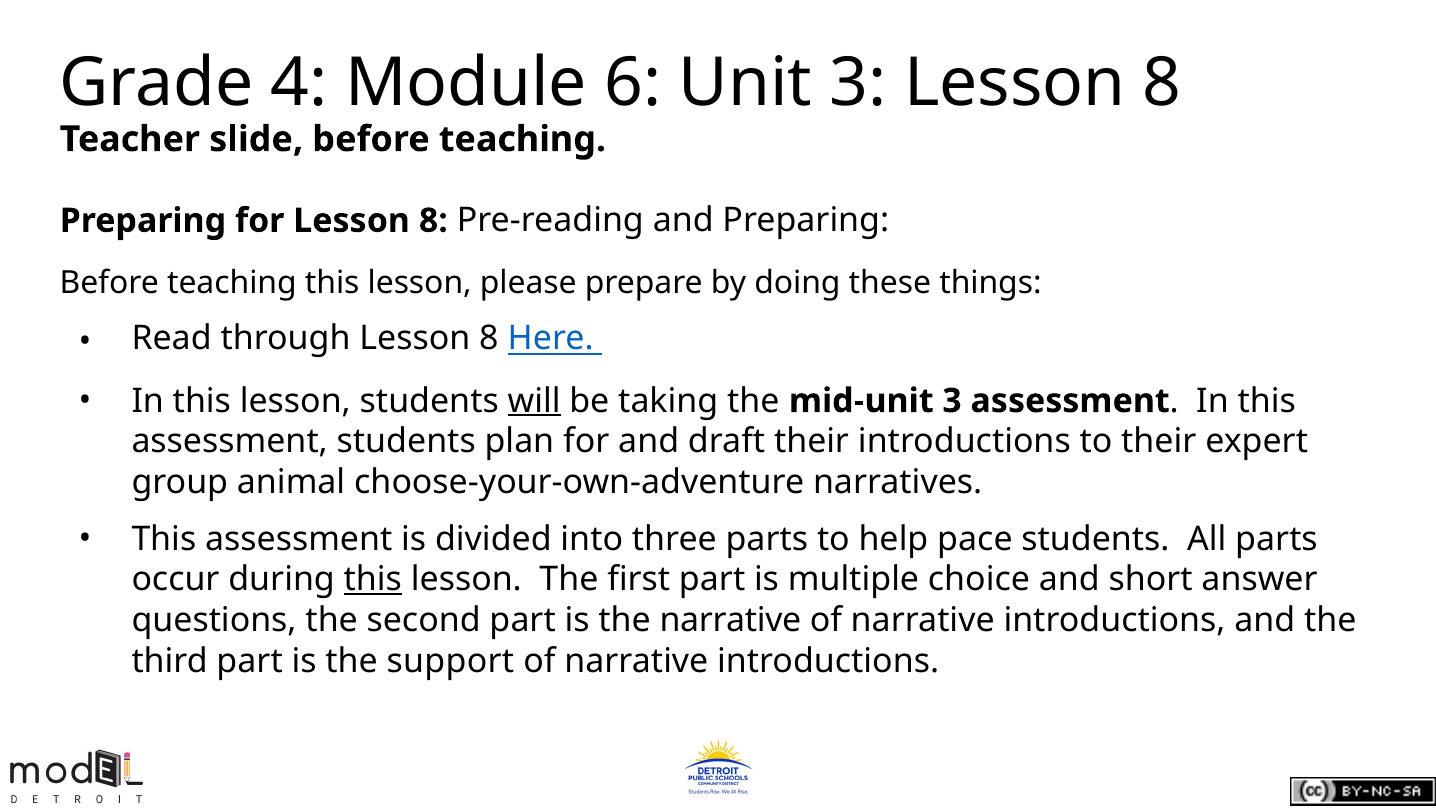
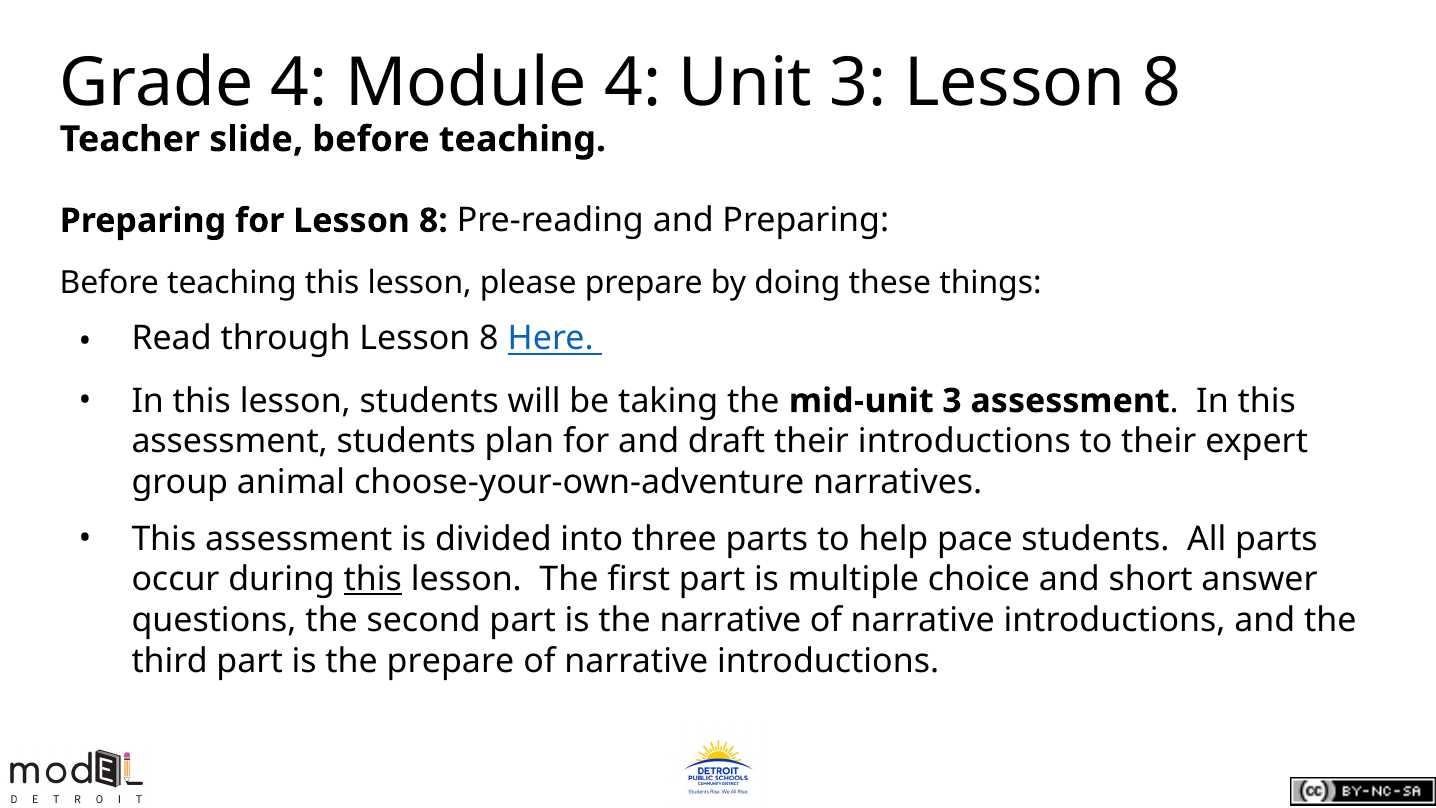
Module 6: 6 -> 4
will underline: present -> none
the support: support -> prepare
